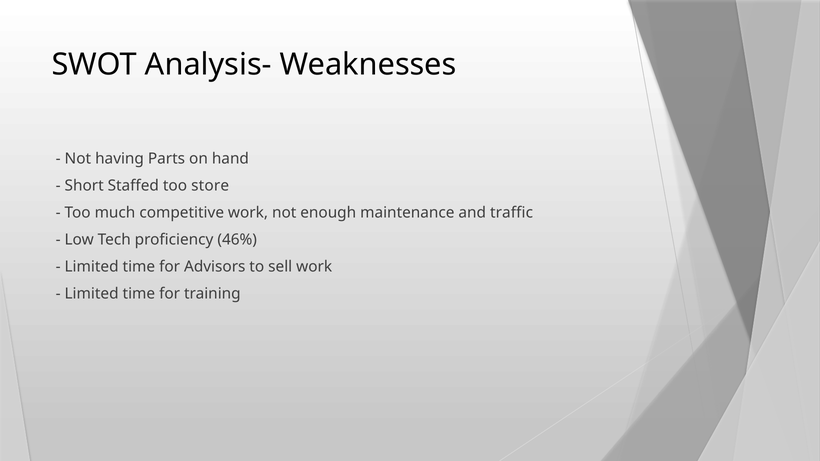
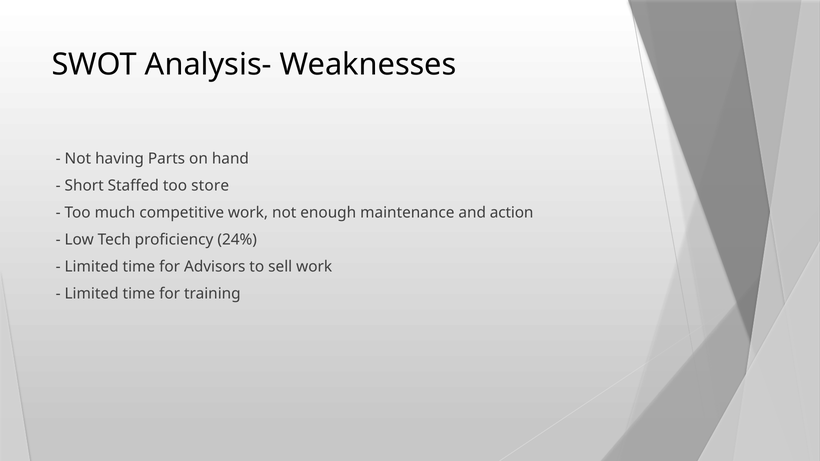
traffic: traffic -> action
46%: 46% -> 24%
